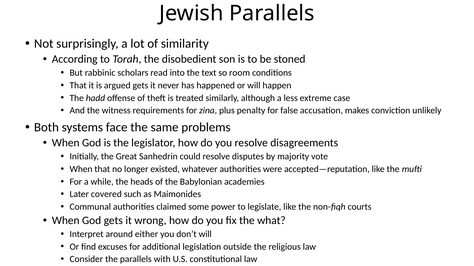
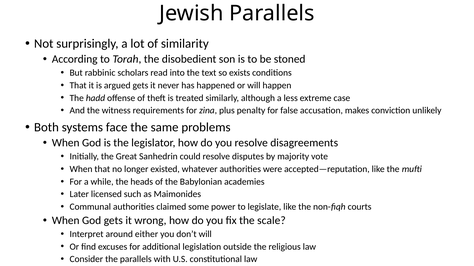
room: room -> exists
covered: covered -> licensed
what: what -> scale
